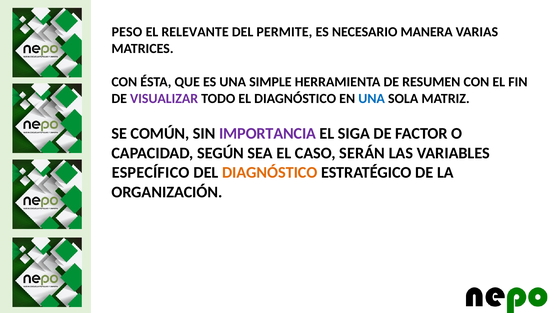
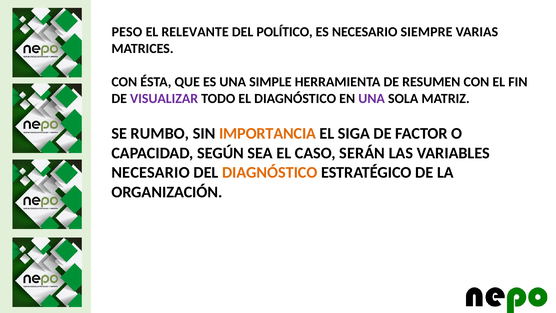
PERMITE: PERMITE -> POLÍTICO
MANERA: MANERA -> SIEMPRE
UNA at (372, 99) colour: blue -> purple
COMÚN: COMÚN -> RUMBO
IMPORTANCIA colour: purple -> orange
ESPECÍFICO at (151, 172): ESPECÍFICO -> NECESARIO
